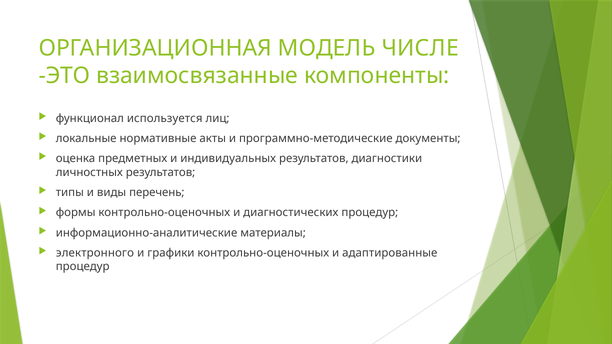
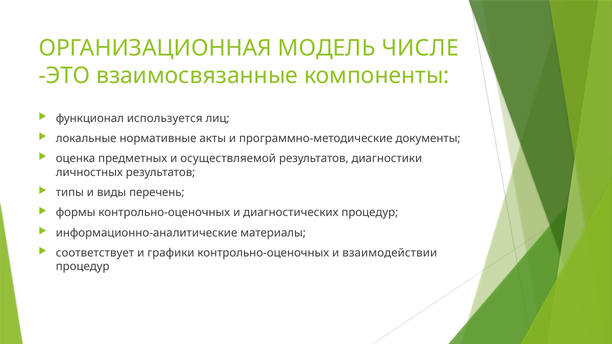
индивидуальных: индивидуальных -> осуществляемой
электронного: электронного -> соответствует
адаптированные: адаптированные -> взаимодействии
